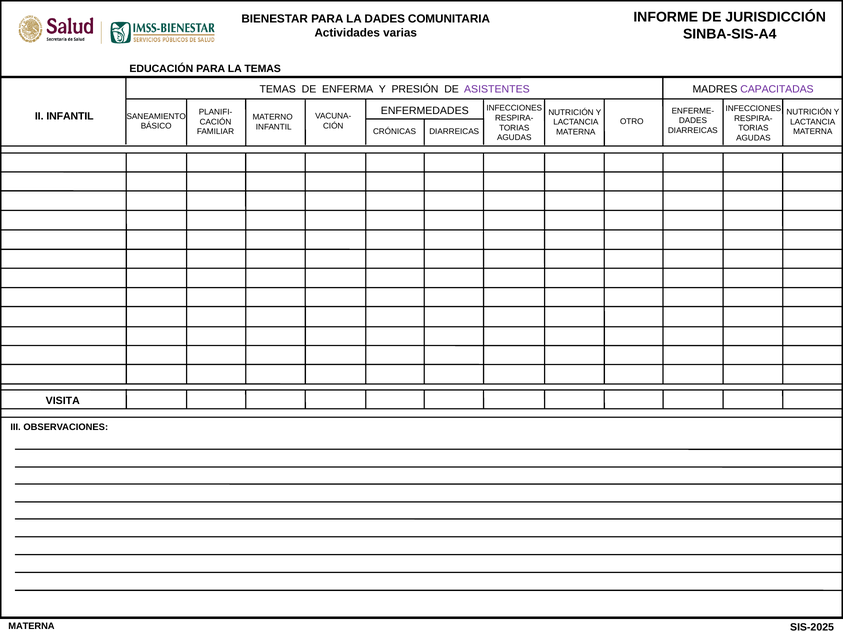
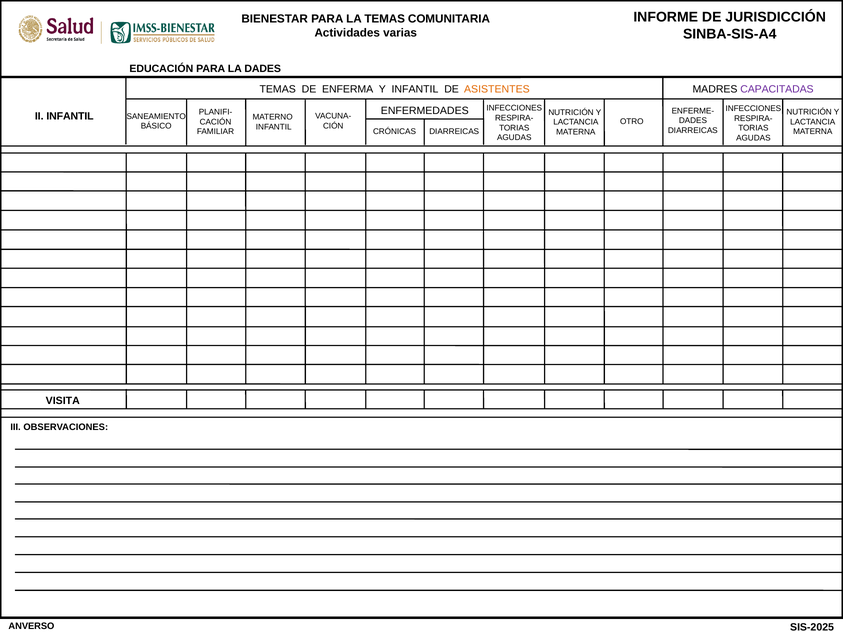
LA DADES: DADES -> TEMAS
LA TEMAS: TEMAS -> DADES
Y PRESIÓN: PRESIÓN -> INFANTIL
ASISTENTES colour: purple -> orange
MATERNA at (31, 627): MATERNA -> ANVERSO
